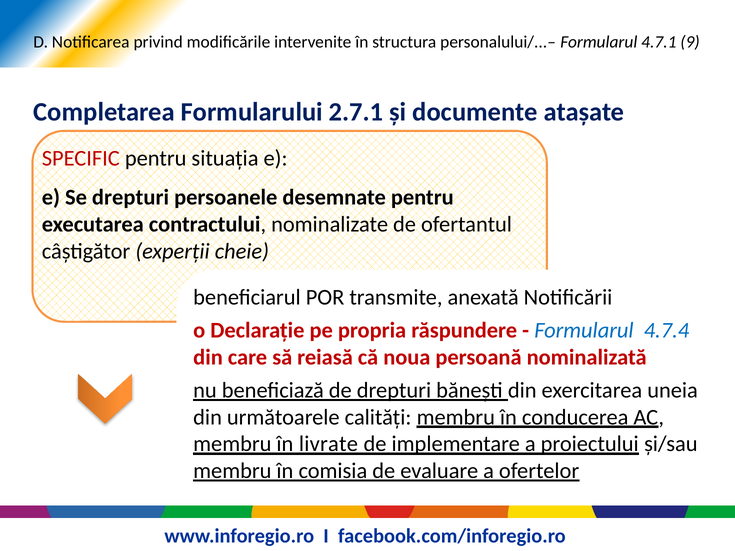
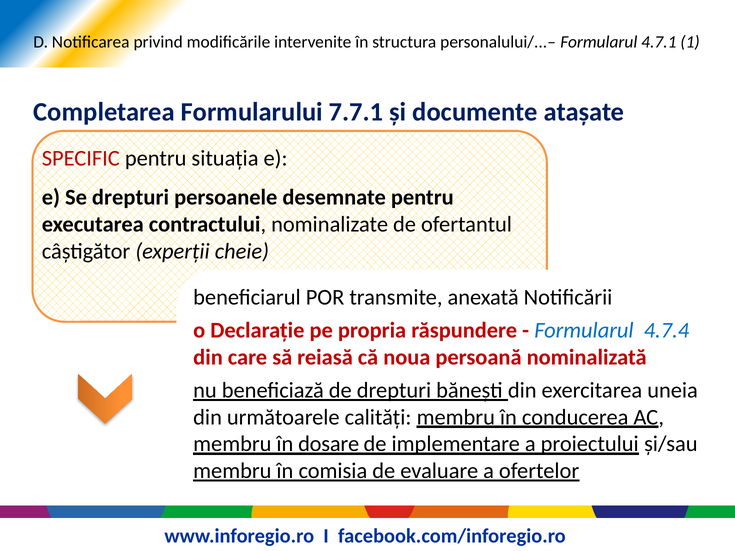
9: 9 -> 1
2.7.1: 2.7.1 -> 7.7.1
livrate: livrate -> dosare
